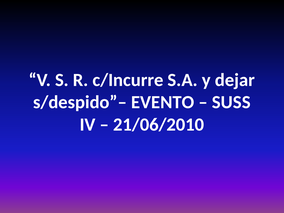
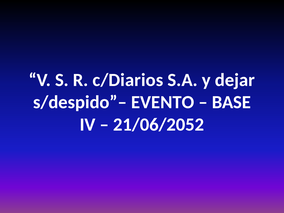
c/Incurre: c/Incurre -> c/Diarios
SUSS: SUSS -> BASE
21/06/2010: 21/06/2010 -> 21/06/2052
